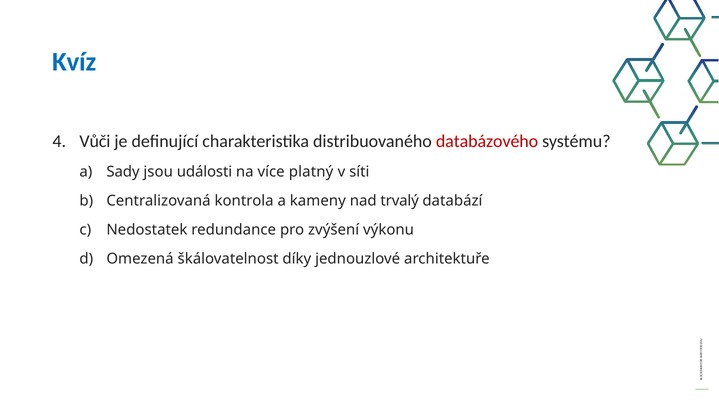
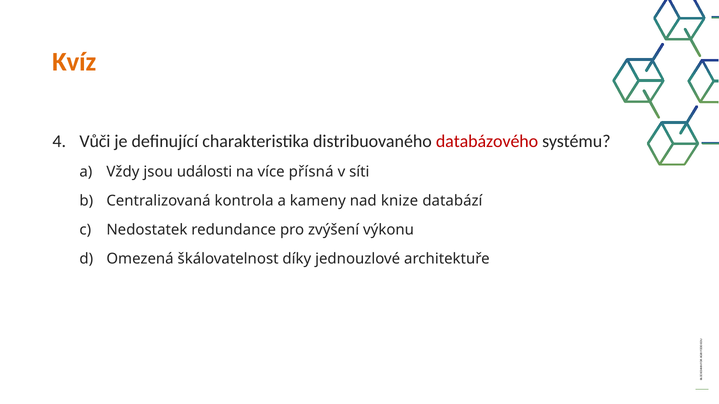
Kvíz colour: blue -> orange
Sady: Sady -> Vždy
platný: platný -> přísná
trvalý: trvalý -> knize
